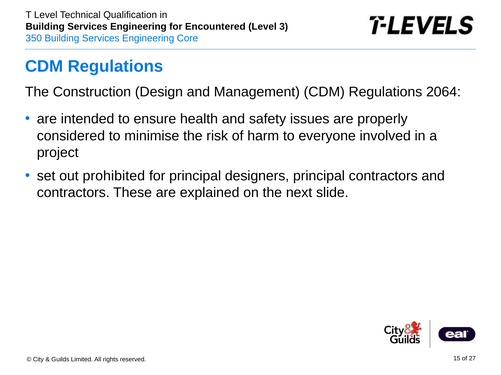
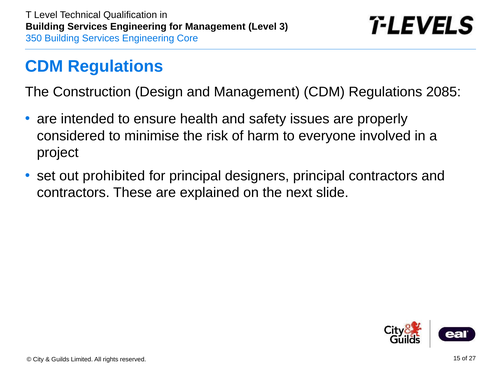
for Encountered: Encountered -> Management
2064: 2064 -> 2085
